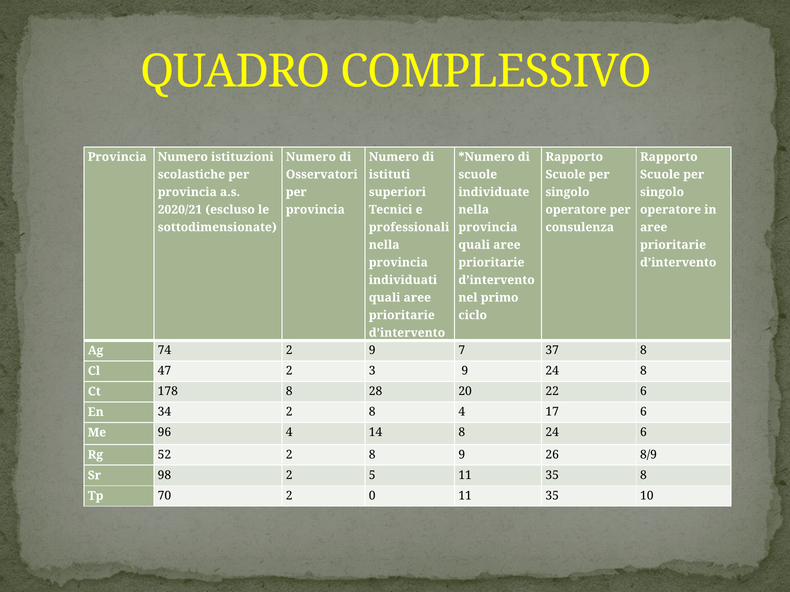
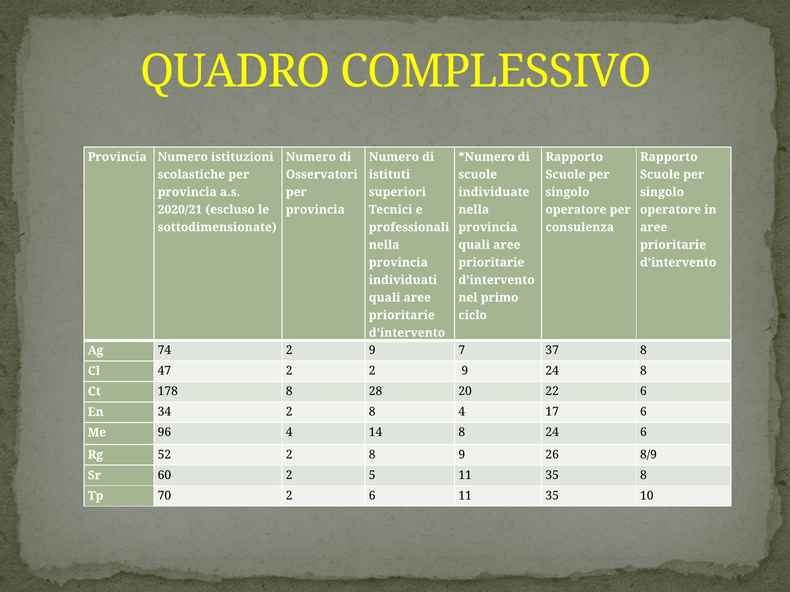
2 3: 3 -> 2
98: 98 -> 60
2 0: 0 -> 6
